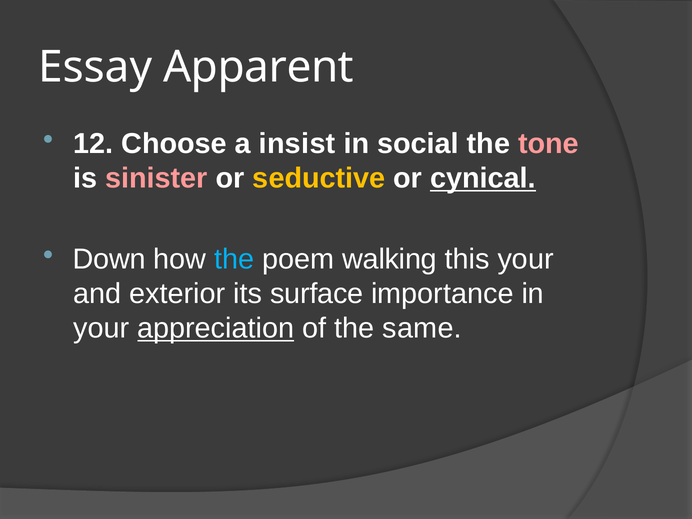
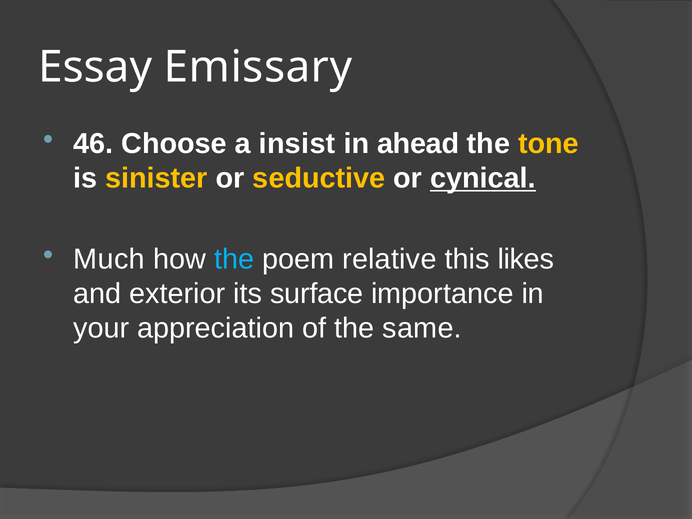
Apparent: Apparent -> Emissary
12: 12 -> 46
social: social -> ahead
tone colour: pink -> yellow
sinister colour: pink -> yellow
Down: Down -> Much
walking: walking -> relative
this your: your -> likes
appreciation underline: present -> none
